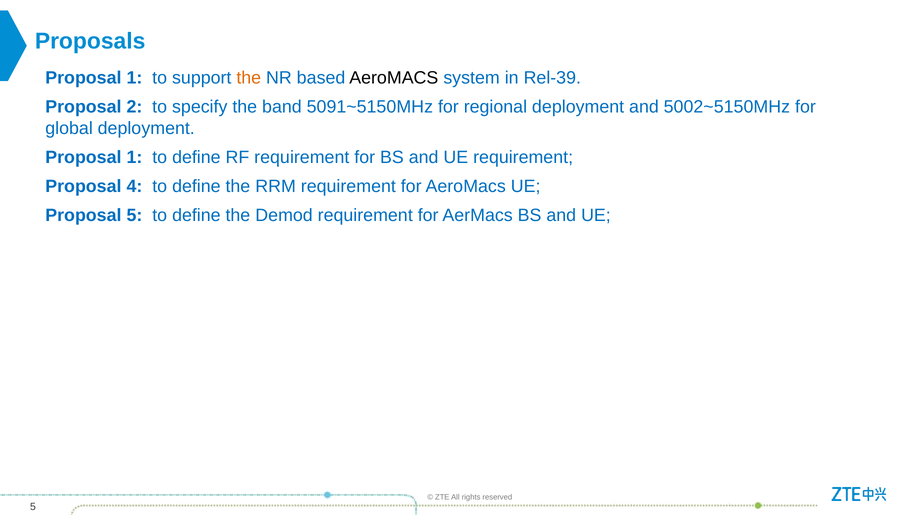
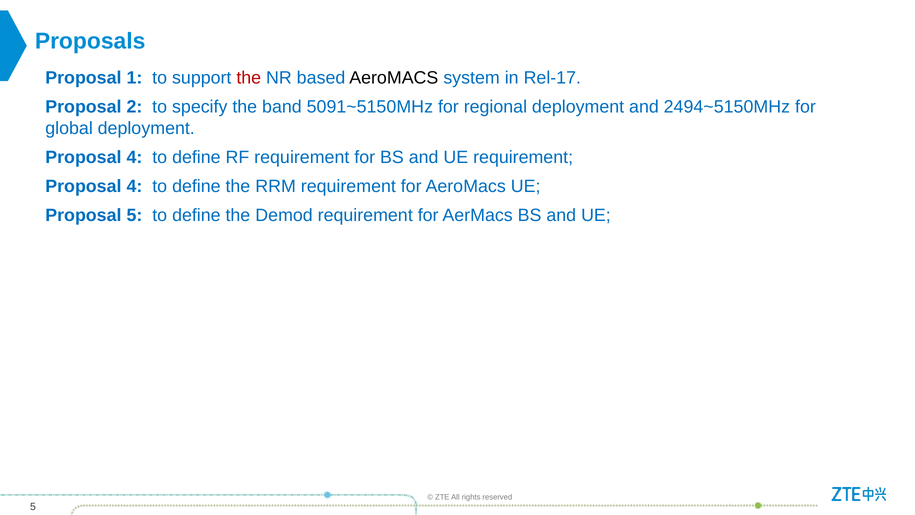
the at (249, 78) colour: orange -> red
Rel-39: Rel-39 -> Rel-17
5002~5150MHz: 5002~5150MHz -> 2494~5150MHz
1 at (134, 157): 1 -> 4
